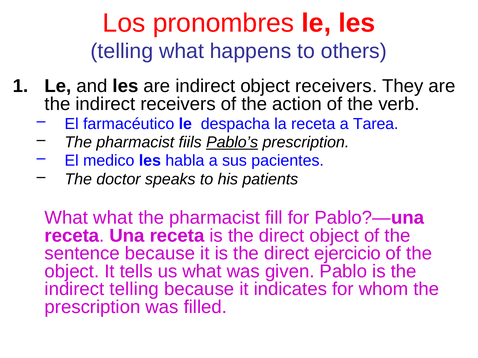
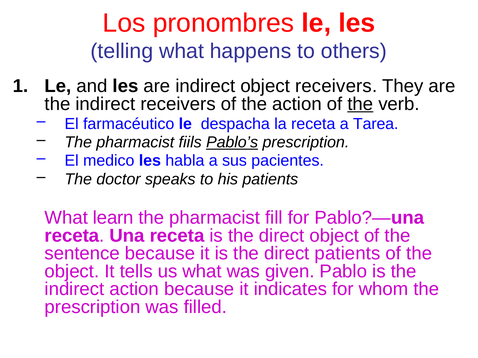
the at (360, 104) underline: none -> present
What what: what -> learn
direct ejercicio: ejercicio -> patients
indirect telling: telling -> action
